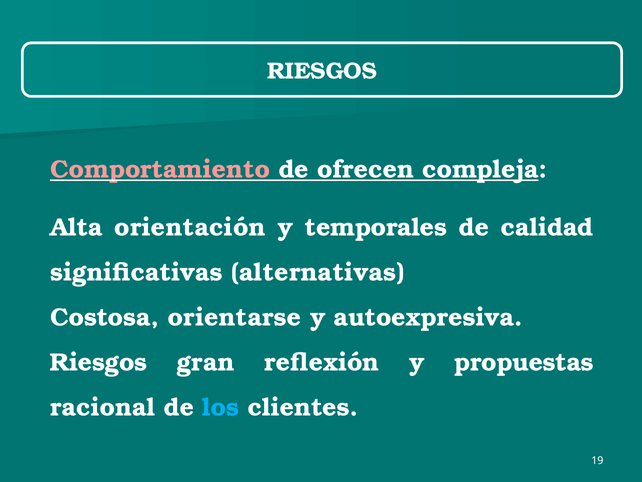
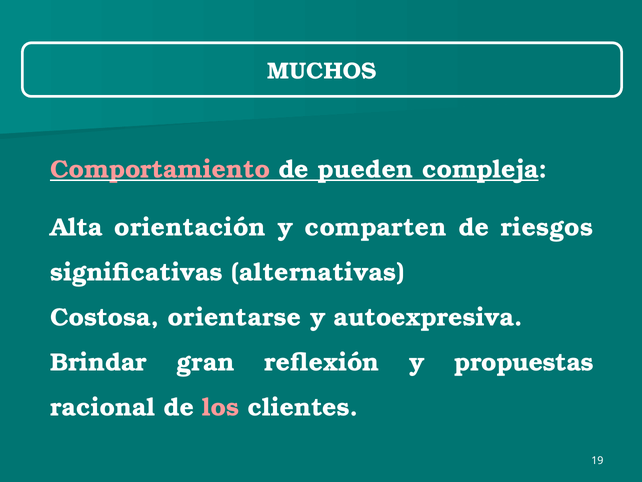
RIESGOS at (322, 71): RIESGOS -> MUCHOS
ofrecen: ofrecen -> pueden
temporales: temporales -> comparten
calidad: calidad -> riesgos
Riesgos at (99, 362): Riesgos -> Brindar
los colour: light blue -> pink
